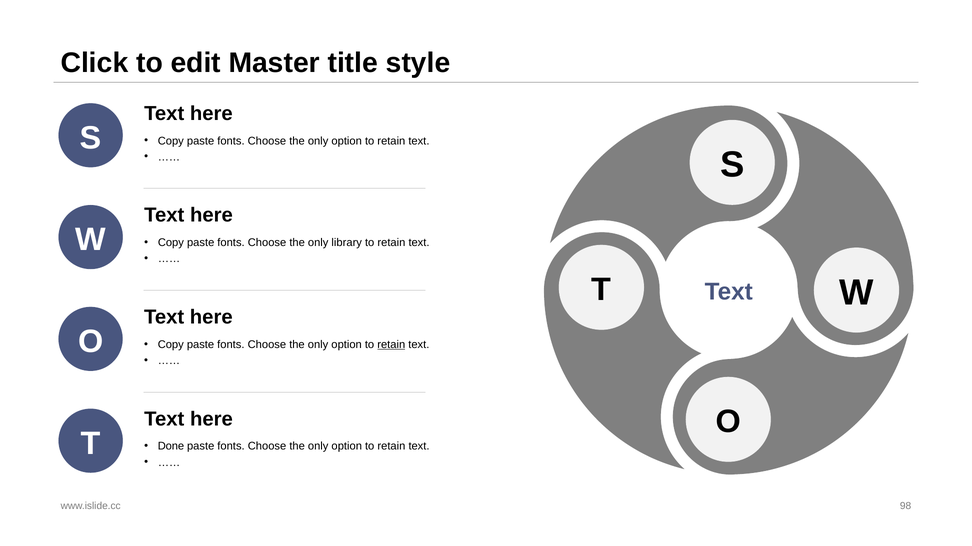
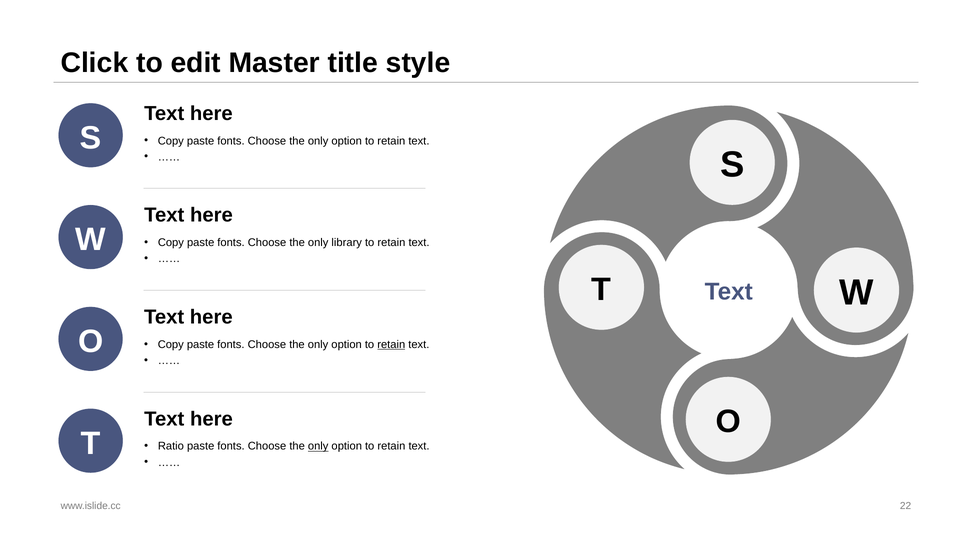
Done: Done -> Ratio
only at (318, 447) underline: none -> present
98: 98 -> 22
